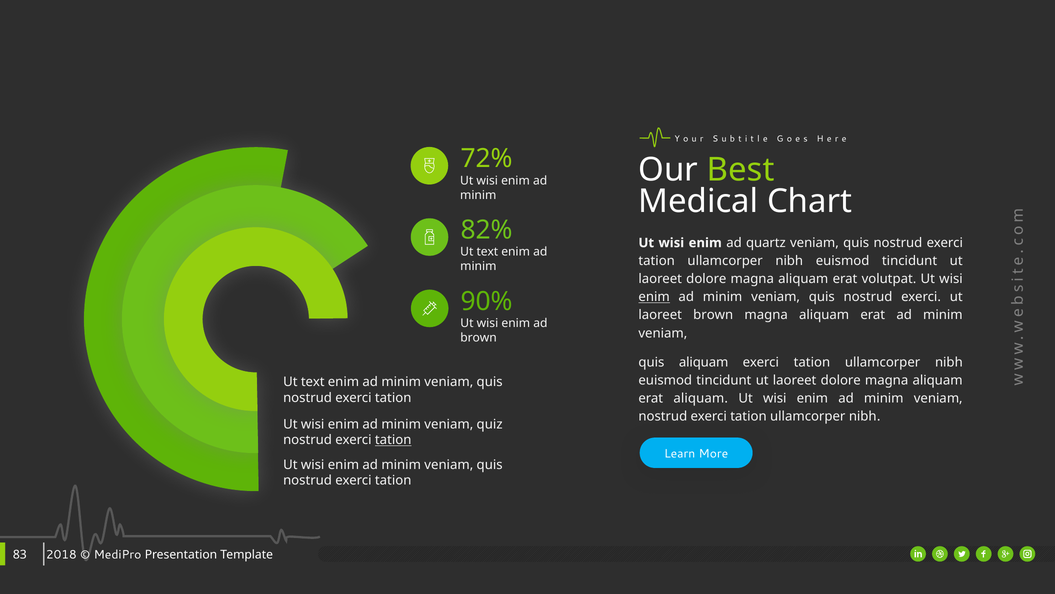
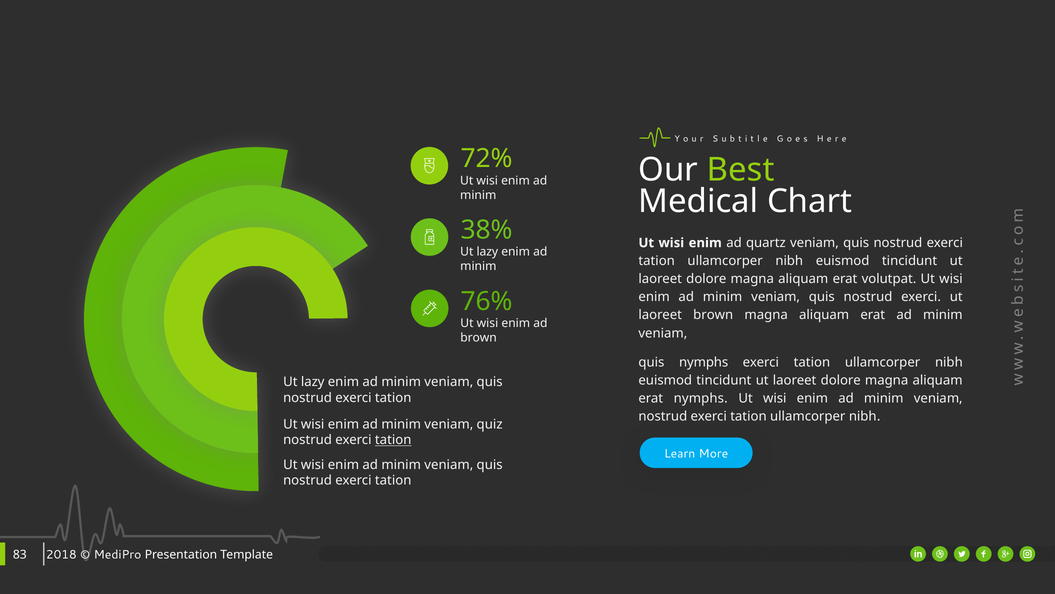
82%: 82% -> 38%
text at (487, 252): text -> lazy
enim at (654, 297) underline: present -> none
90%: 90% -> 76%
quis aliquam: aliquam -> nymphs
text at (313, 382): text -> lazy
erat aliquam: aliquam -> nymphs
